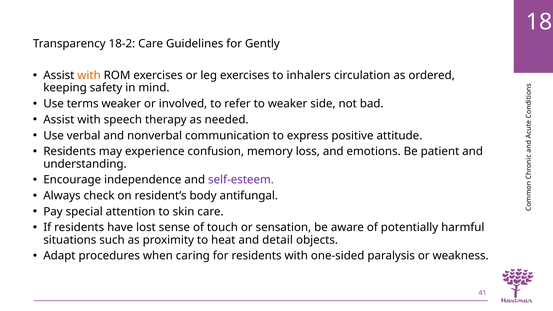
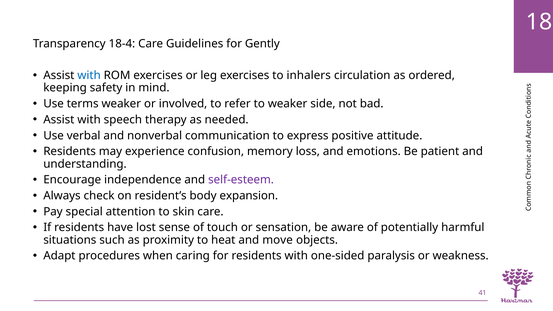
18-2: 18-2 -> 18-4
with at (89, 75) colour: orange -> blue
antifungal: antifungal -> expansion
detail: detail -> move
